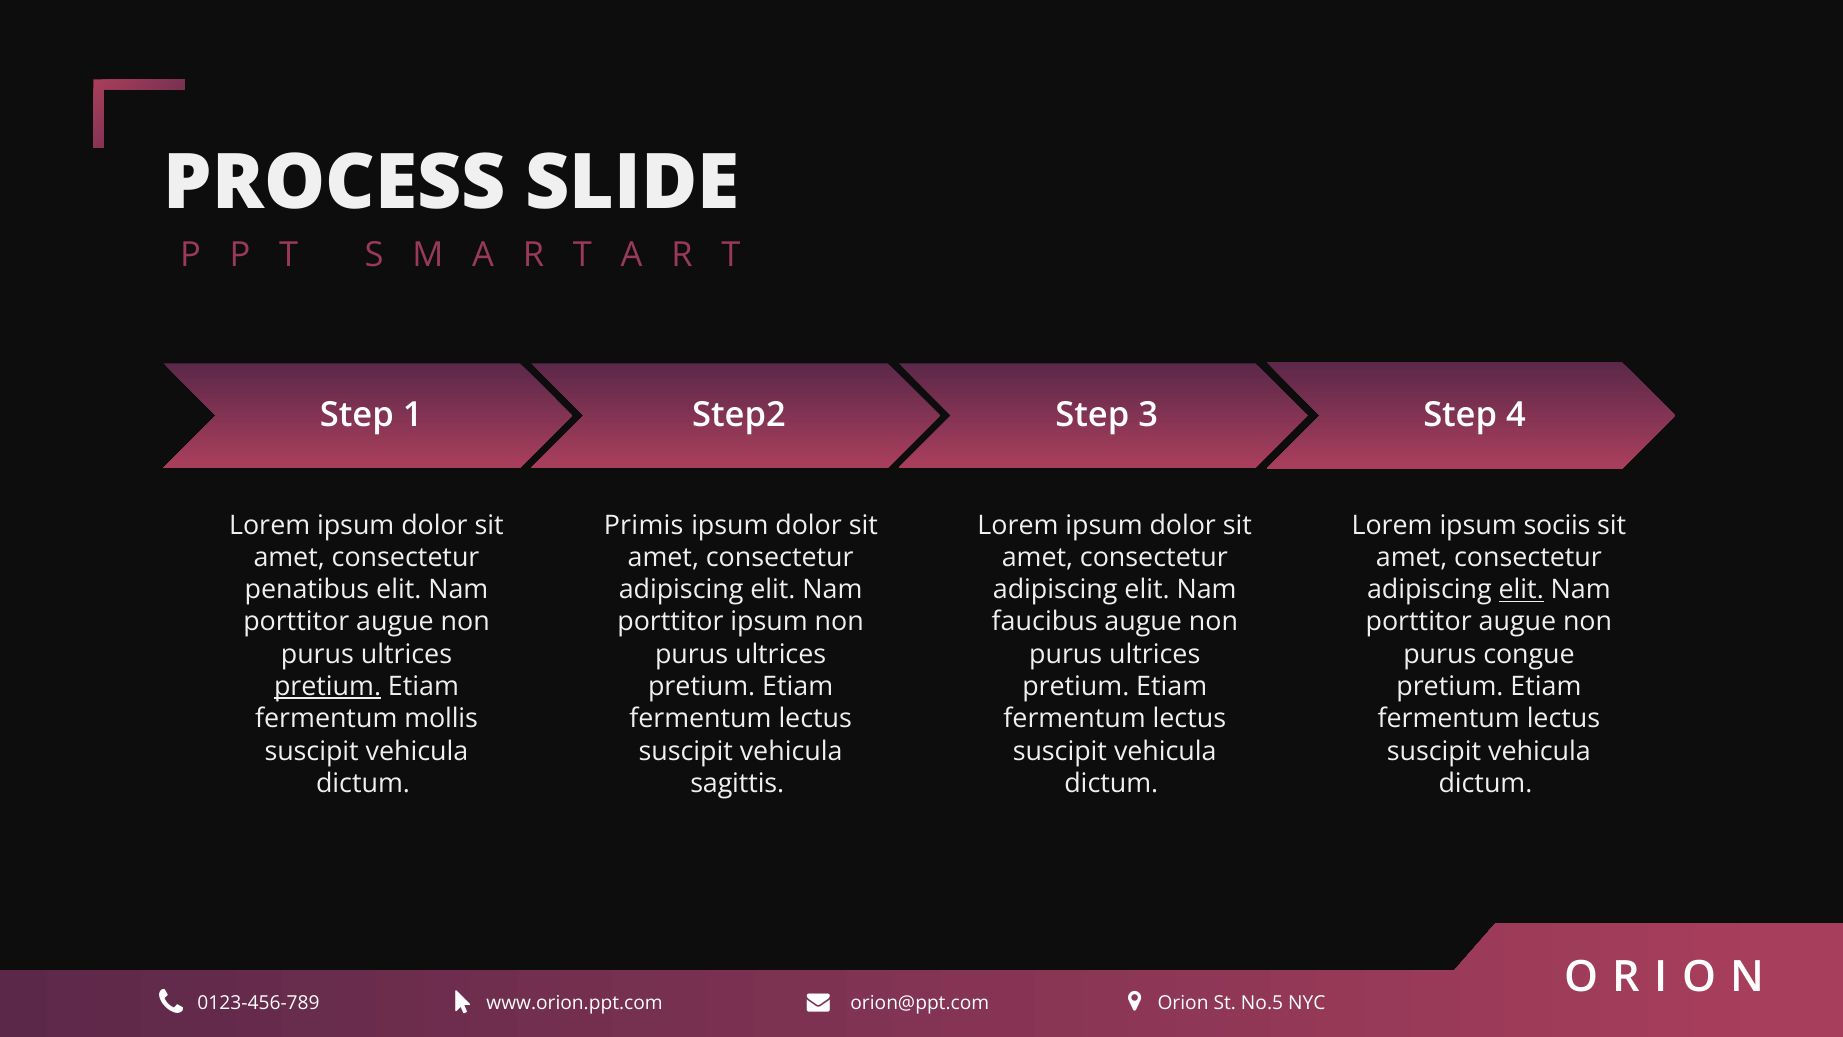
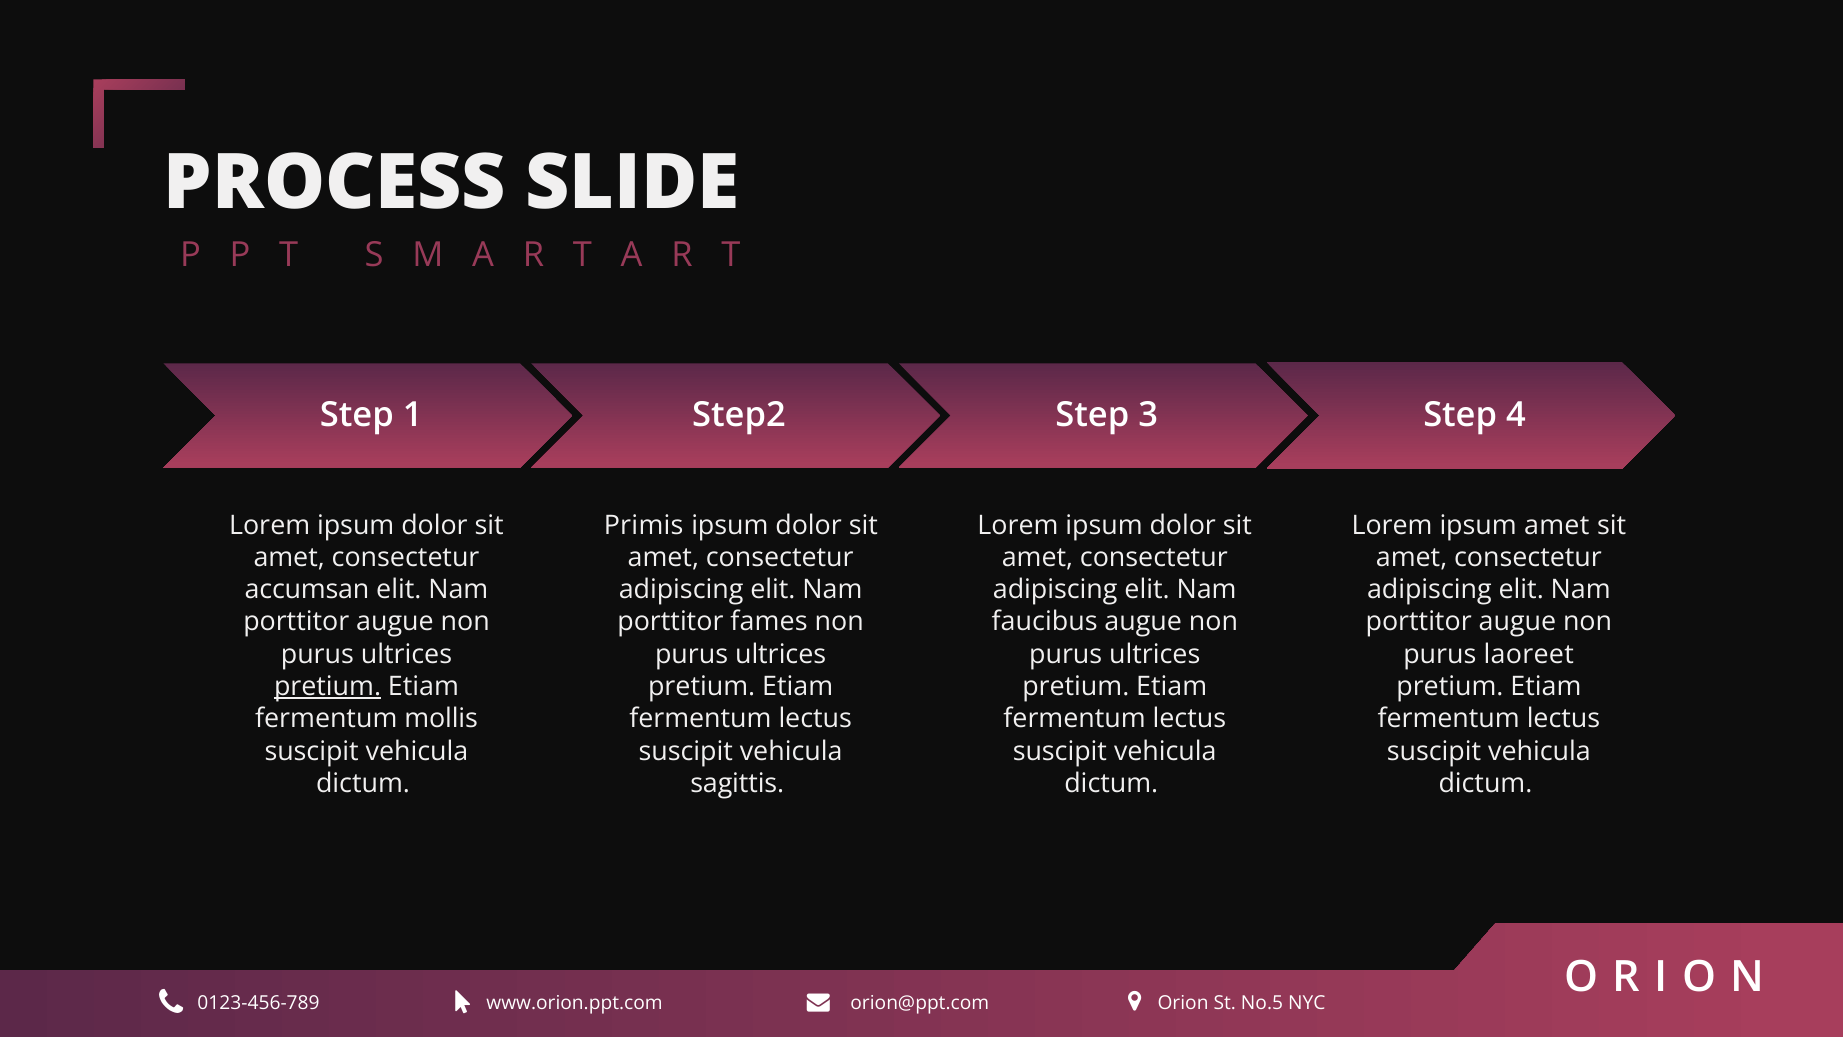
ipsum sociis: sociis -> amet
penatibus: penatibus -> accumsan
elit at (1521, 590) underline: present -> none
porttitor ipsum: ipsum -> fames
congue: congue -> laoreet
